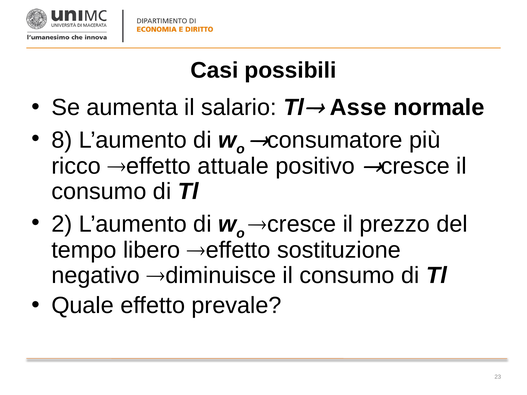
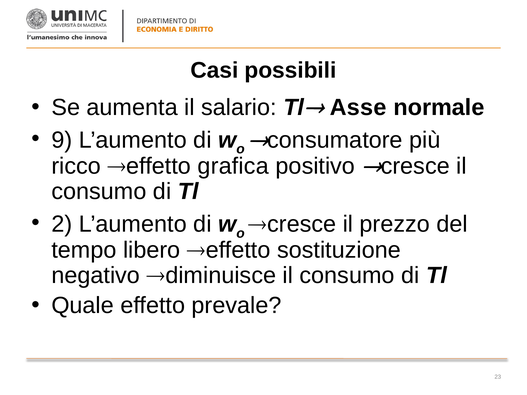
8: 8 -> 9
attuale: attuale -> grafica
